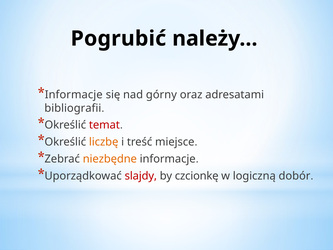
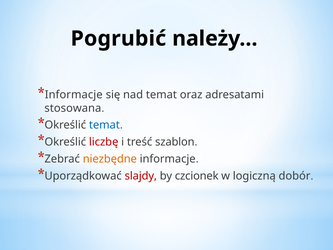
nad górny: górny -> temat
bibliografii: bibliografii -> stosowana
temat at (104, 125) colour: red -> blue
liczbę colour: orange -> red
miejsce: miejsce -> szablon
czcionkę: czcionkę -> czcionek
